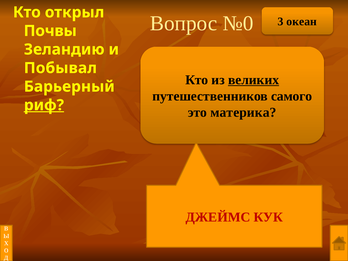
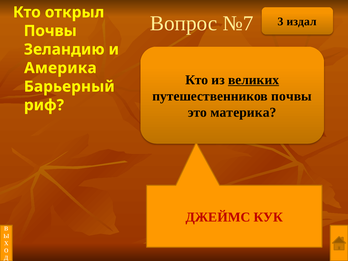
№0: №0 -> №7
океан: океан -> издал
Побывал: Побывал -> Америка
путешественников самого: самого -> почвы
риф underline: present -> none
